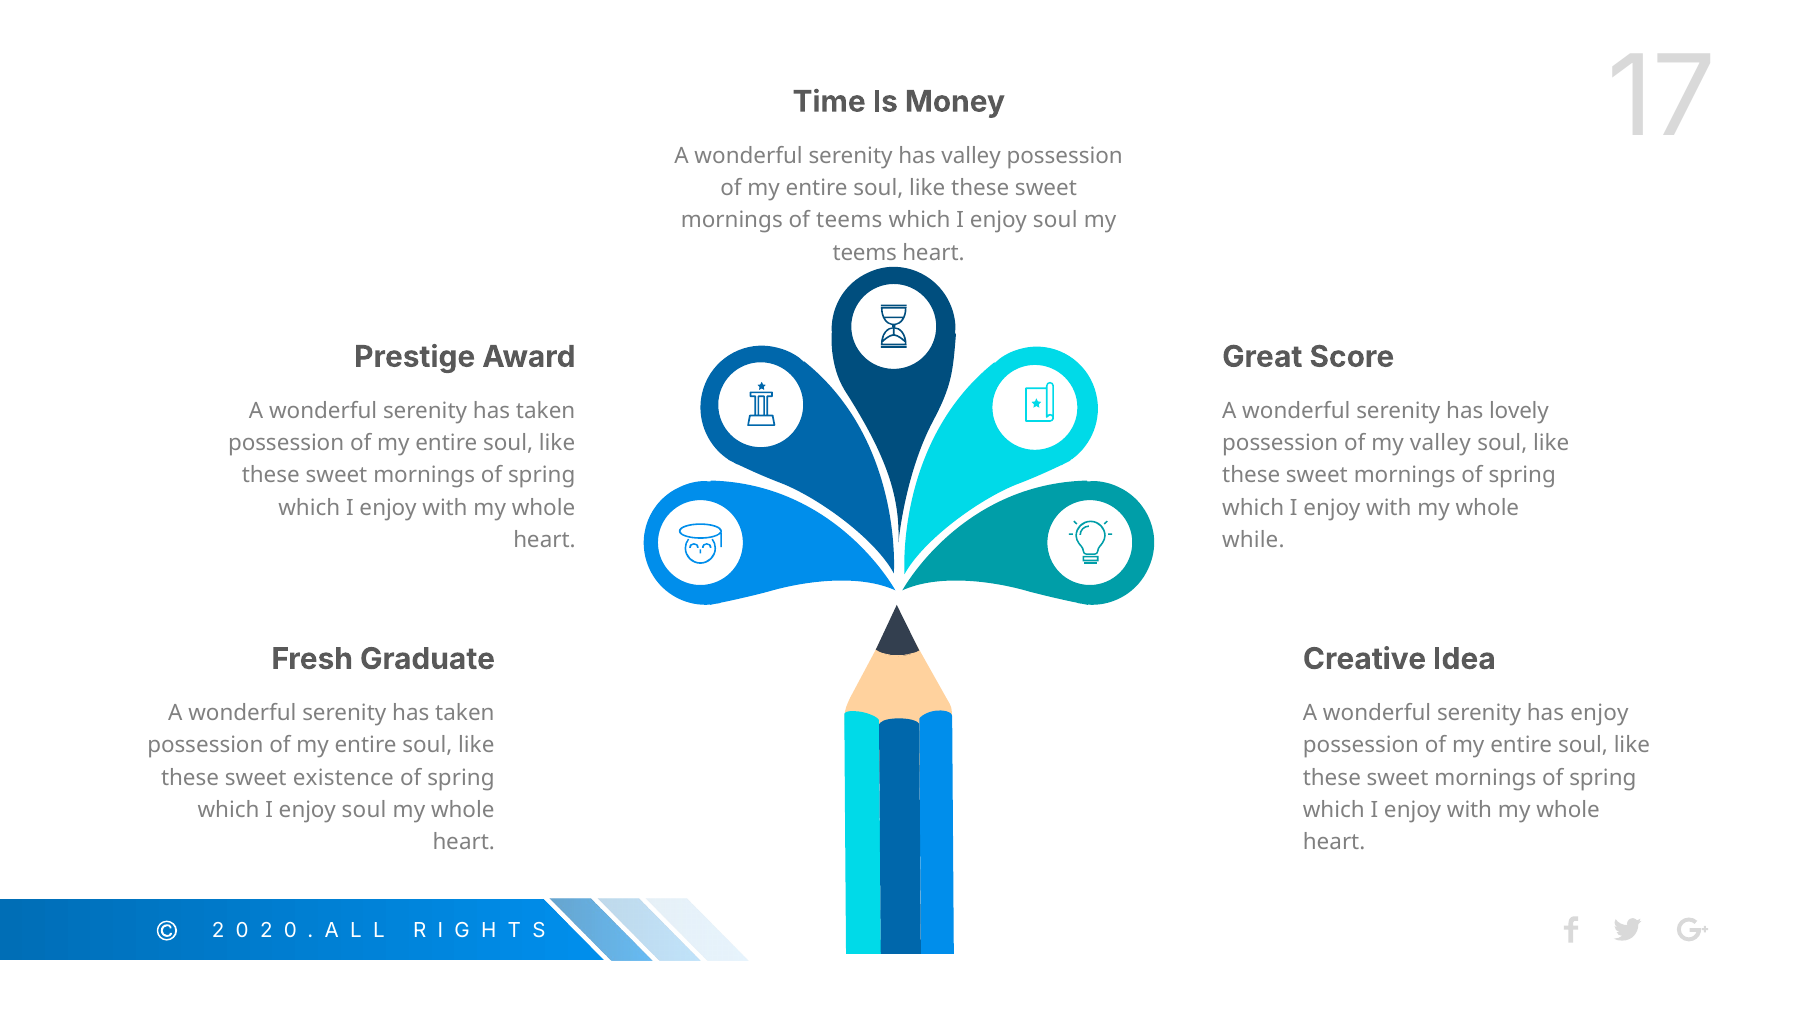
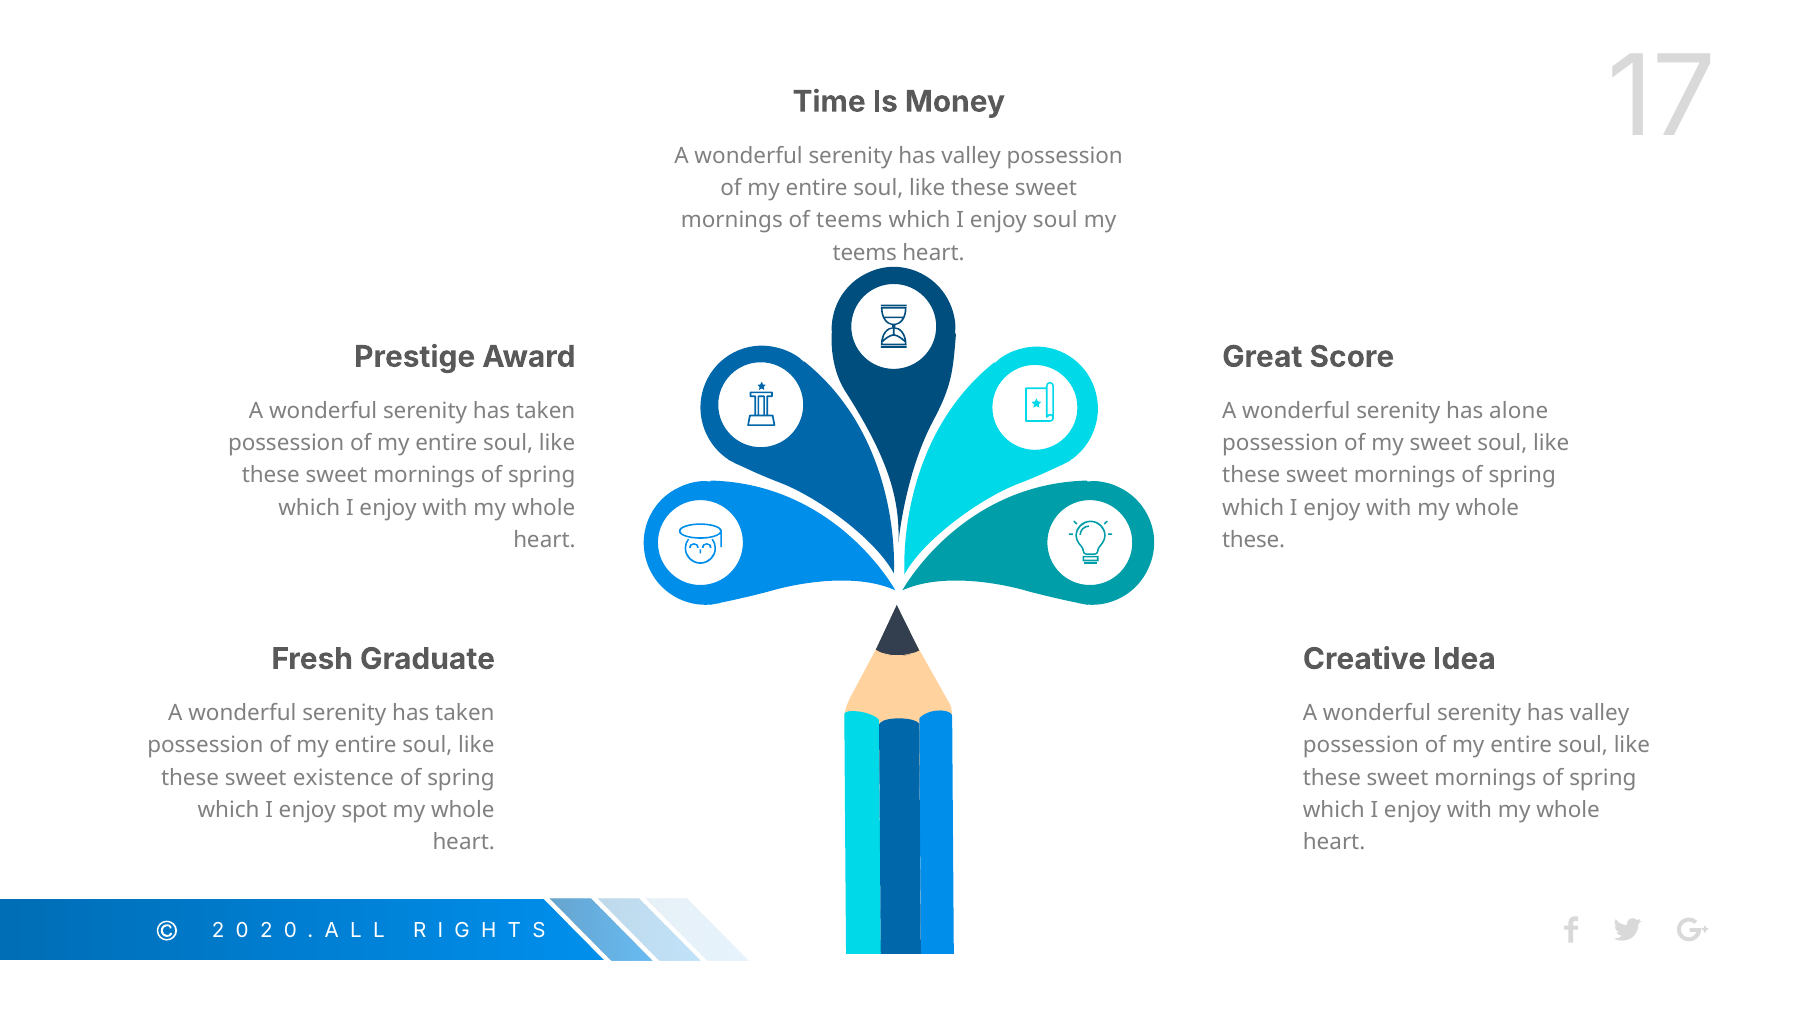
lovely: lovely -> alone
my valley: valley -> sweet
while at (1253, 540): while -> these
enjoy at (1599, 713): enjoy -> valley
soul at (364, 810): soul -> spot
